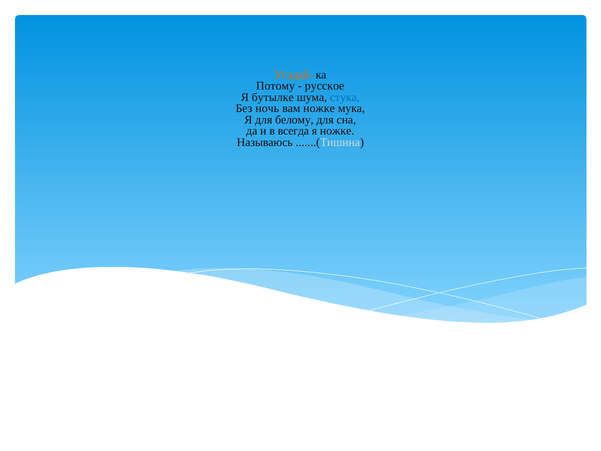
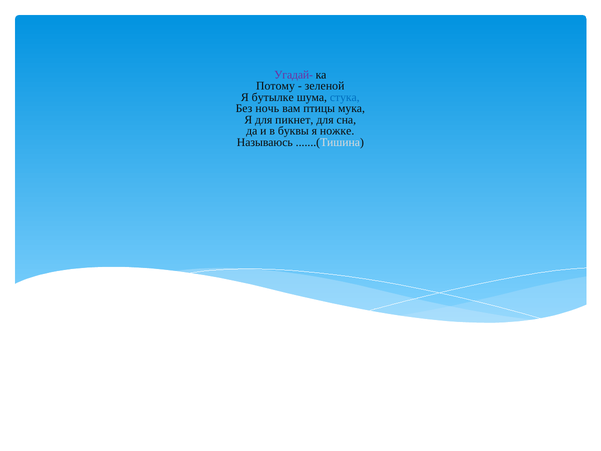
Угадай- colour: orange -> purple
русское: русское -> зеленой
вам ножке: ножке -> птицы
белому: белому -> пикнет
всегда: всегда -> буквы
